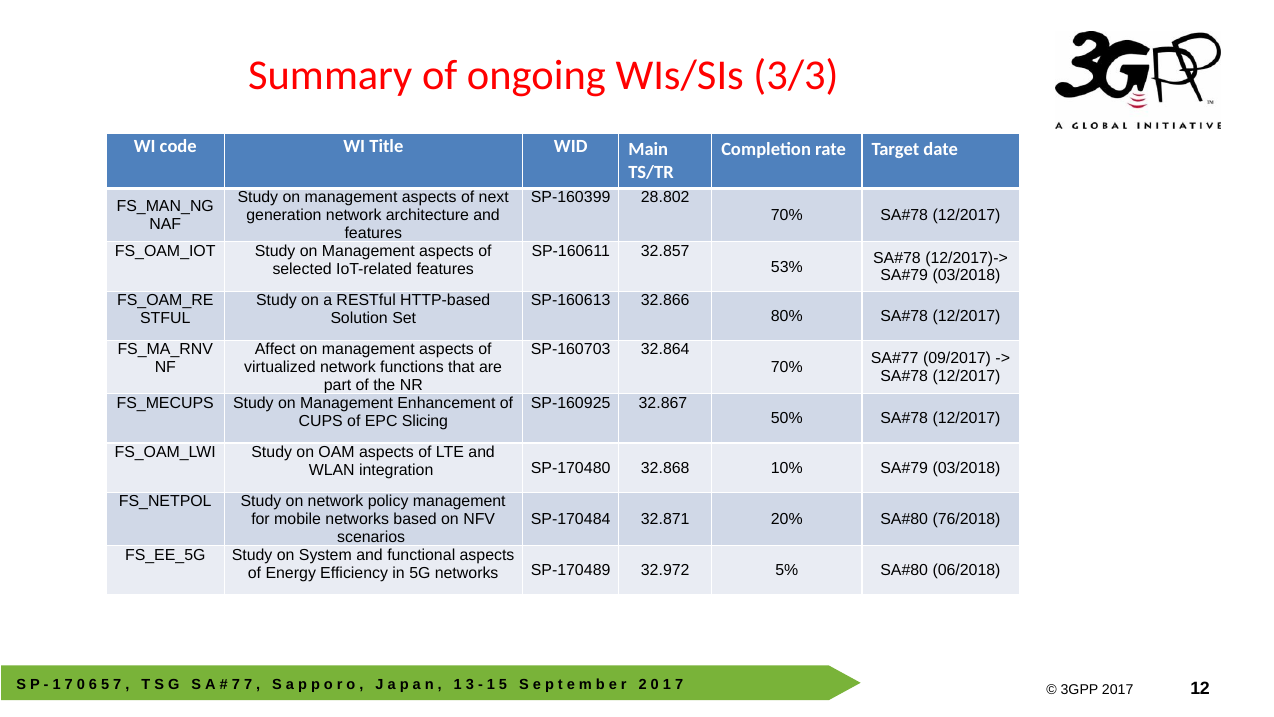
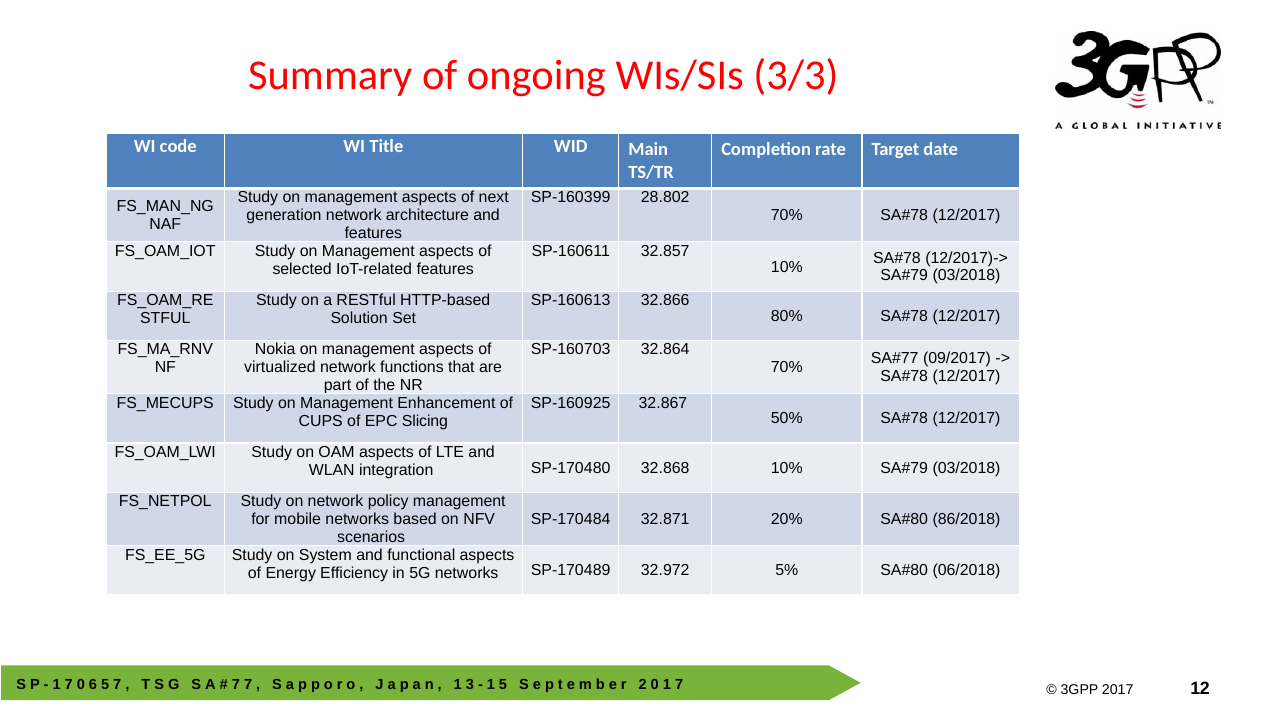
53% at (787, 267): 53% -> 10%
Affect: Affect -> Nokia
76/2018: 76/2018 -> 86/2018
